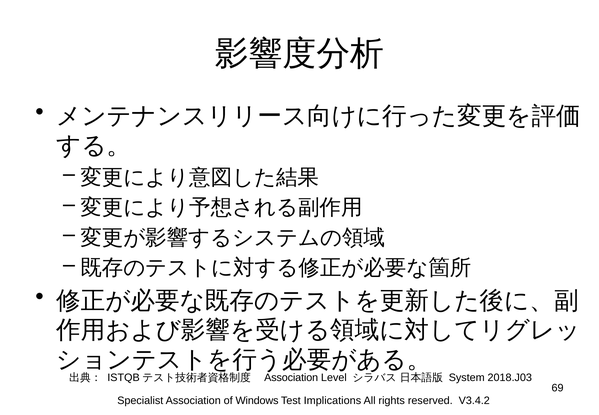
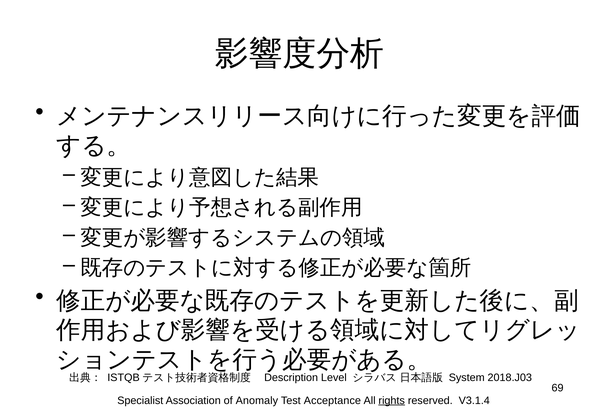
Association at (291, 377): Association -> Description
Windows: Windows -> Anomaly
Implications: Implications -> Acceptance
rights underline: none -> present
V3.4.2: V3.4.2 -> V3.1.4
